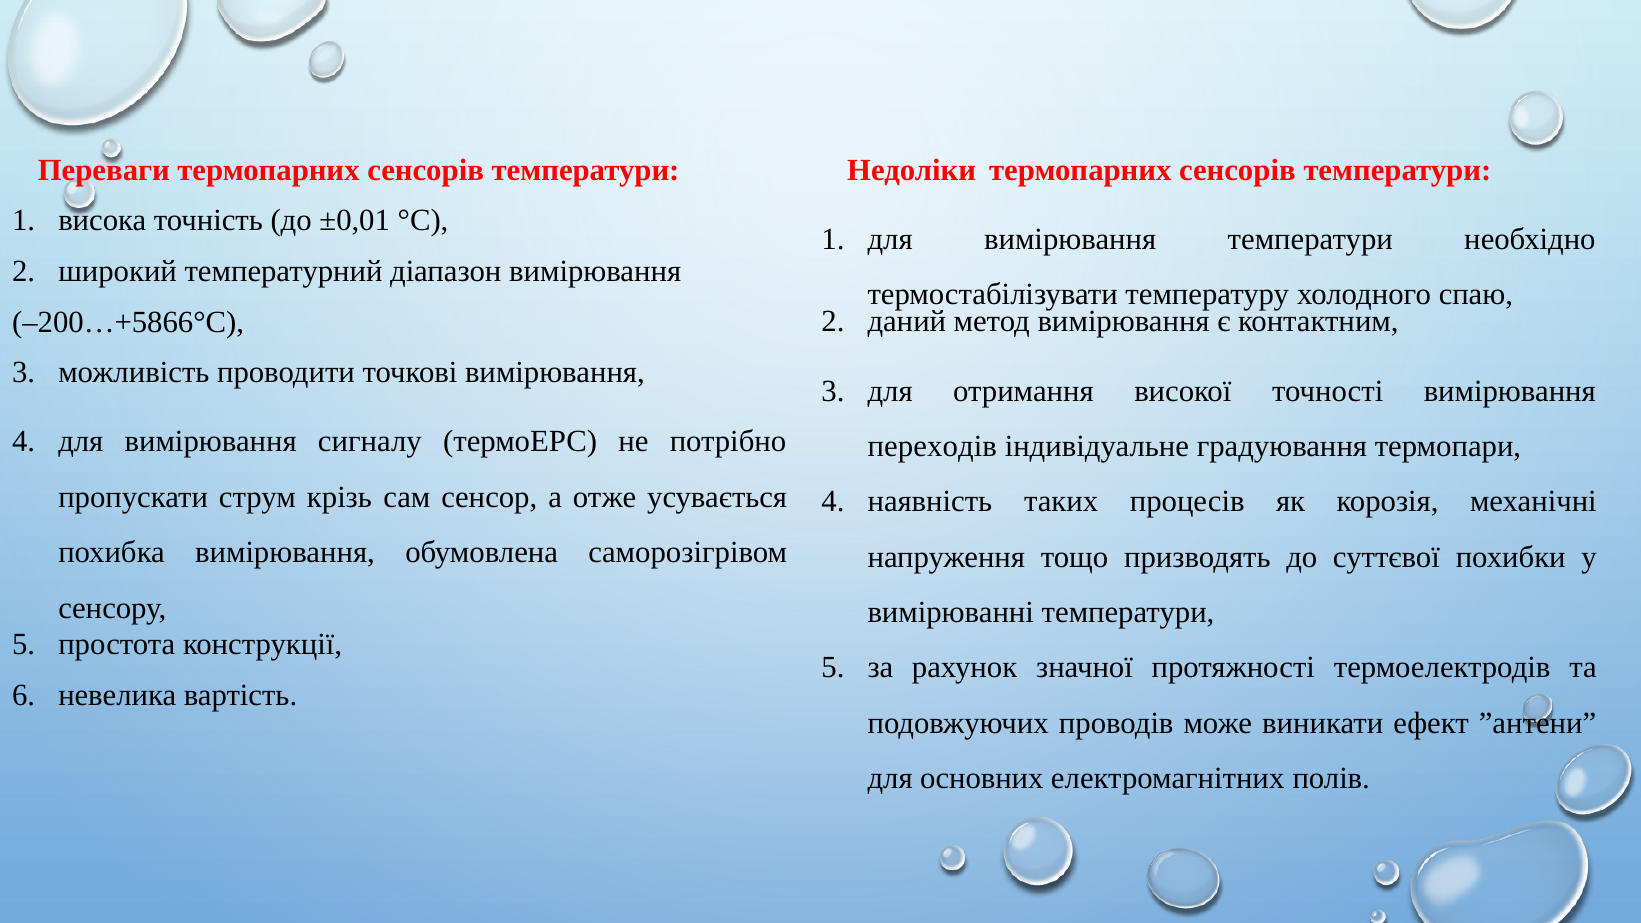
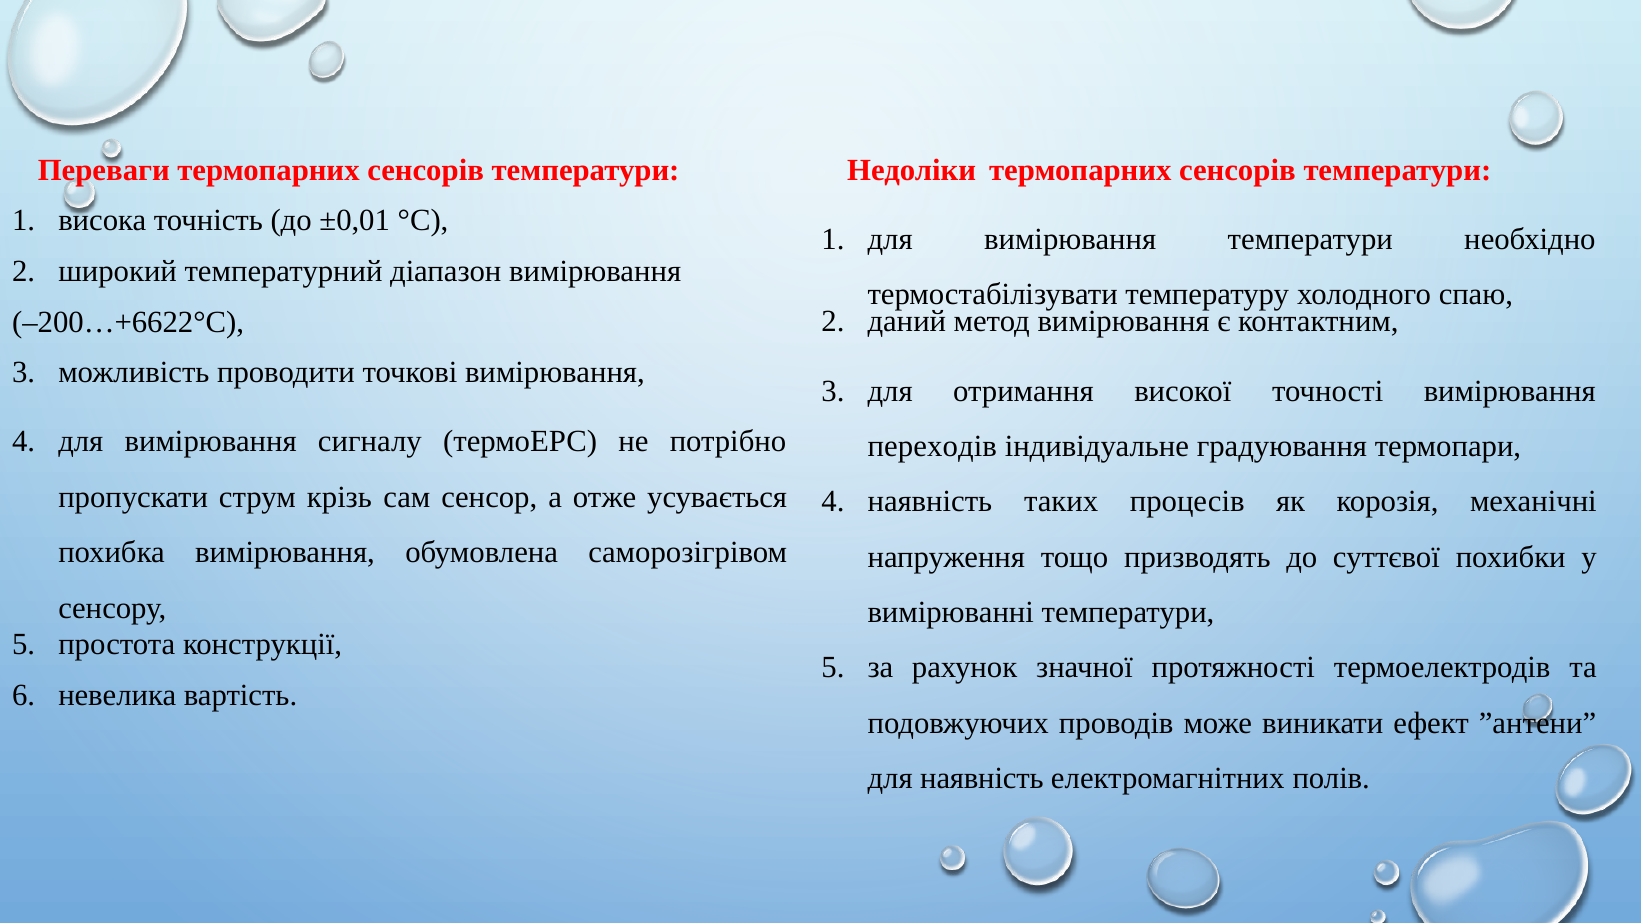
–200…+5866°С: –200…+5866°С -> –200…+6622°С
для основних: основних -> наявність
